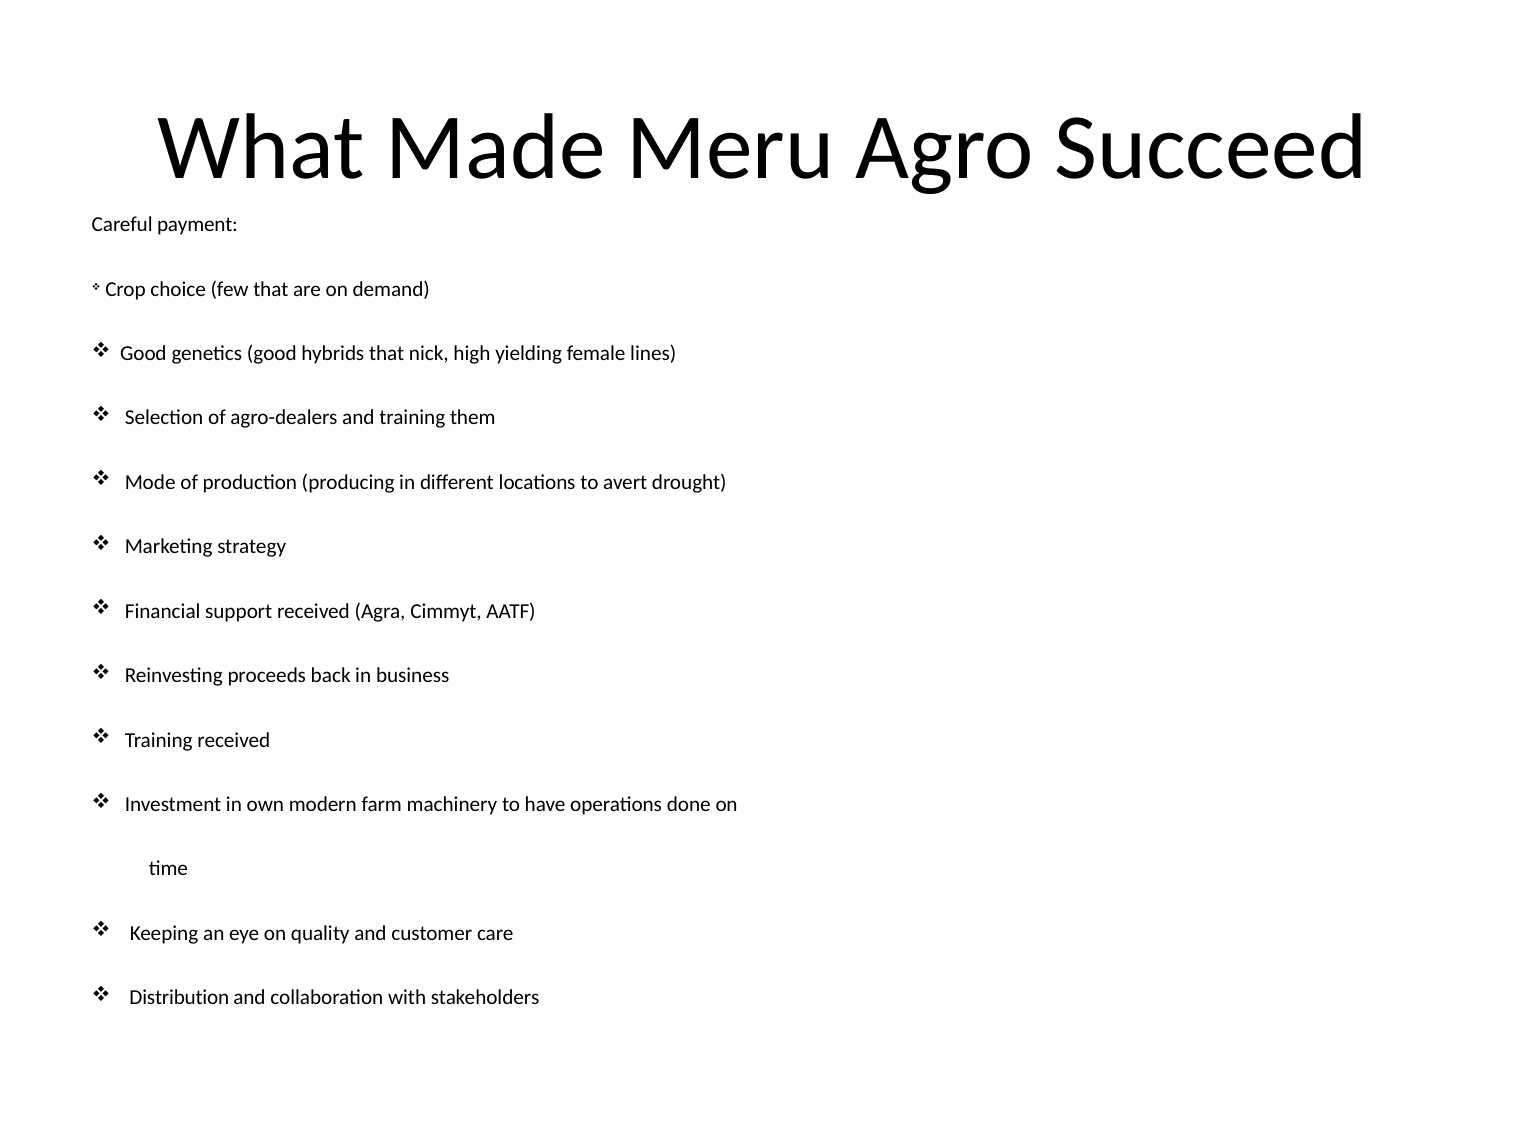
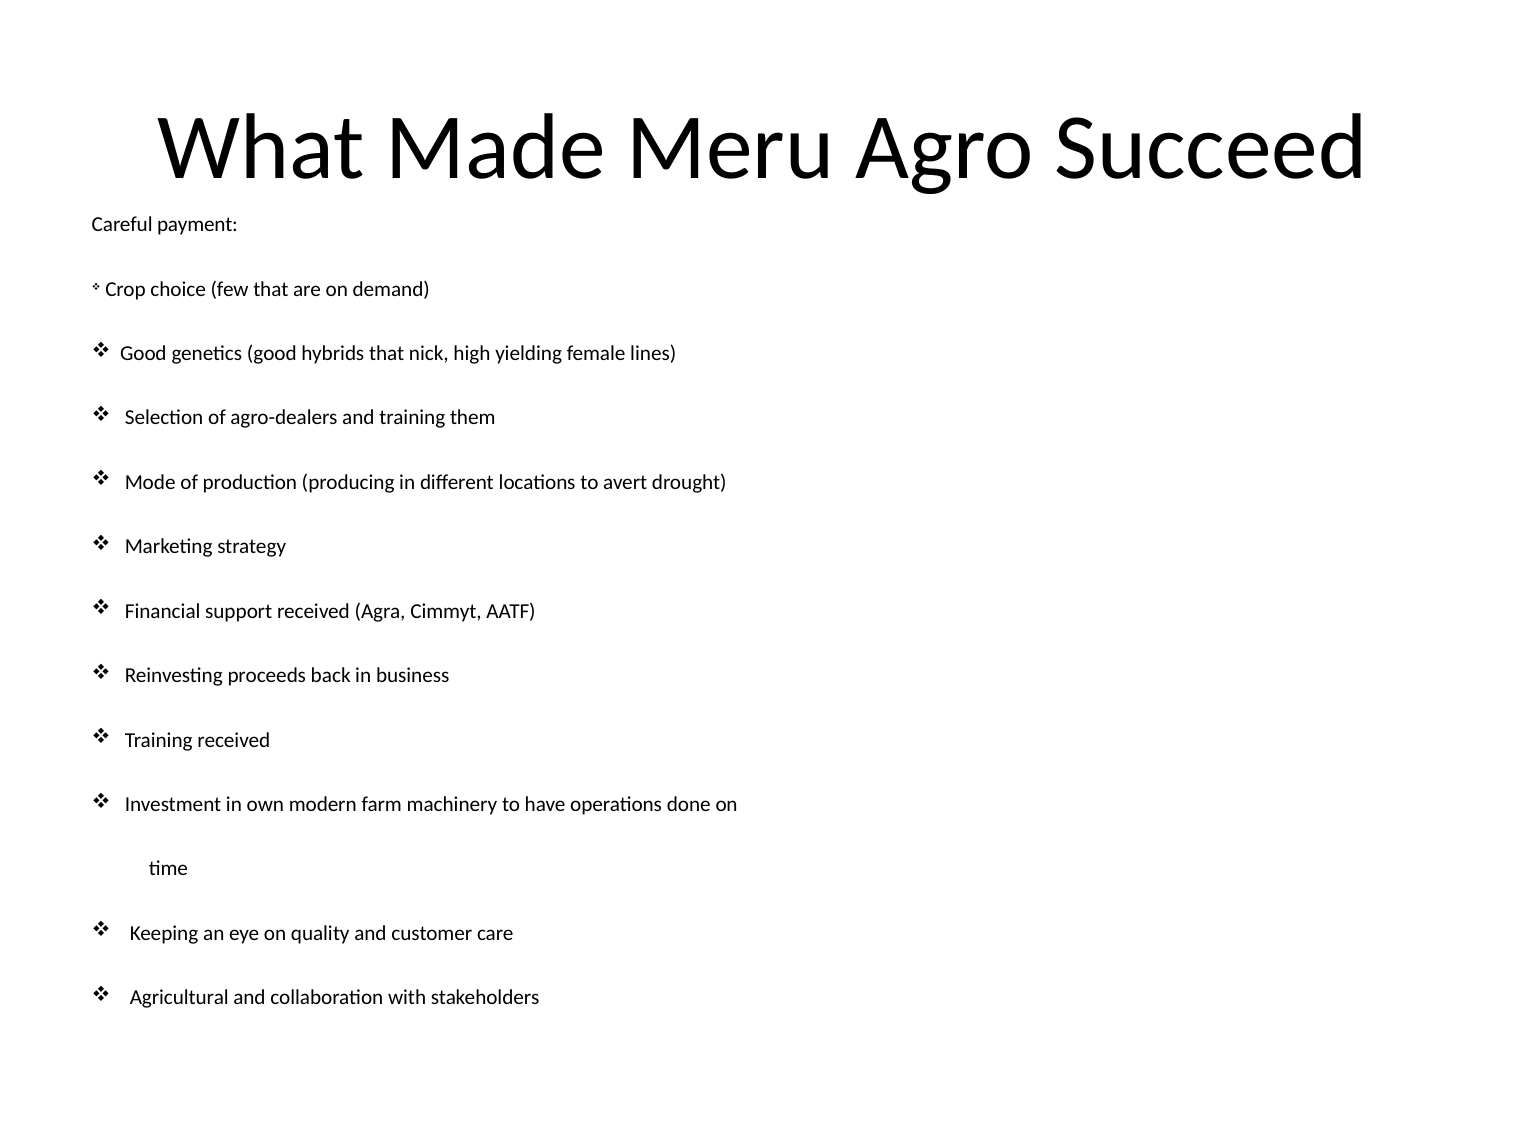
Distribution: Distribution -> Agricultural
